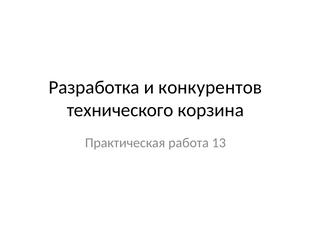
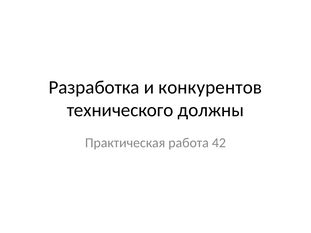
корзина: корзина -> должны
13: 13 -> 42
